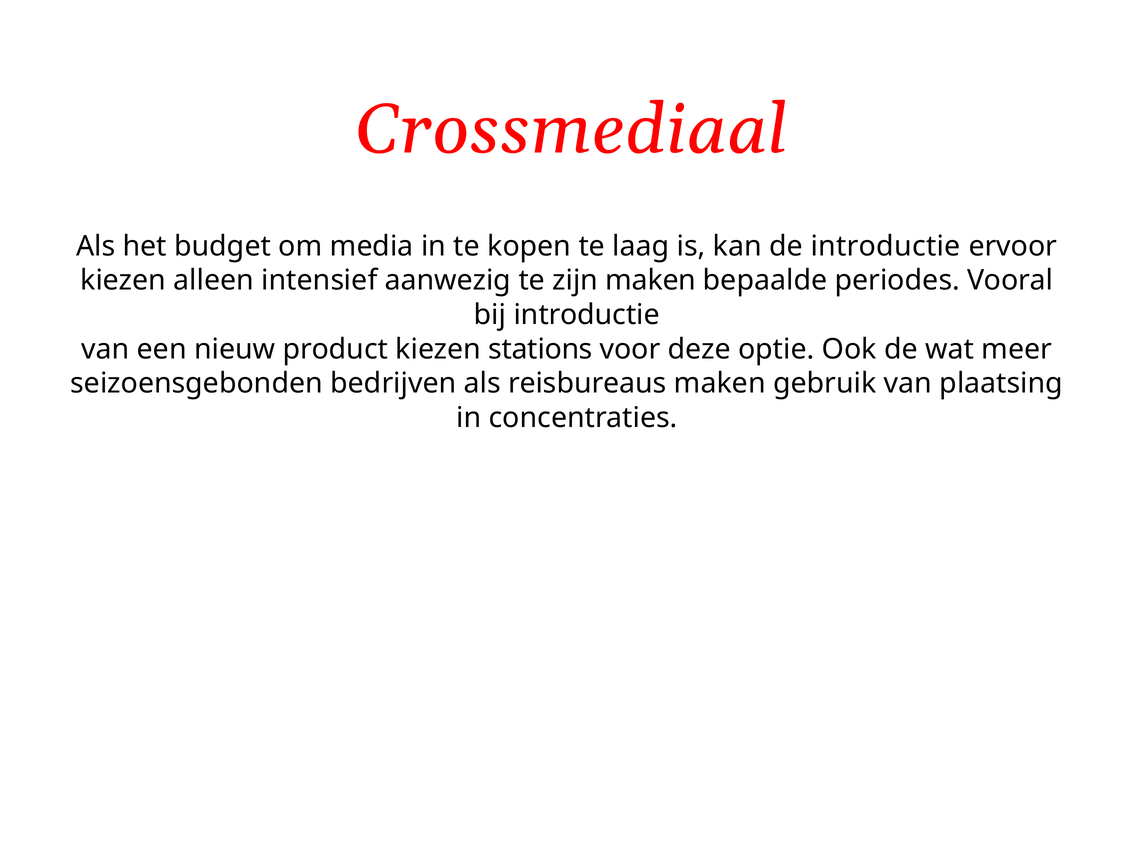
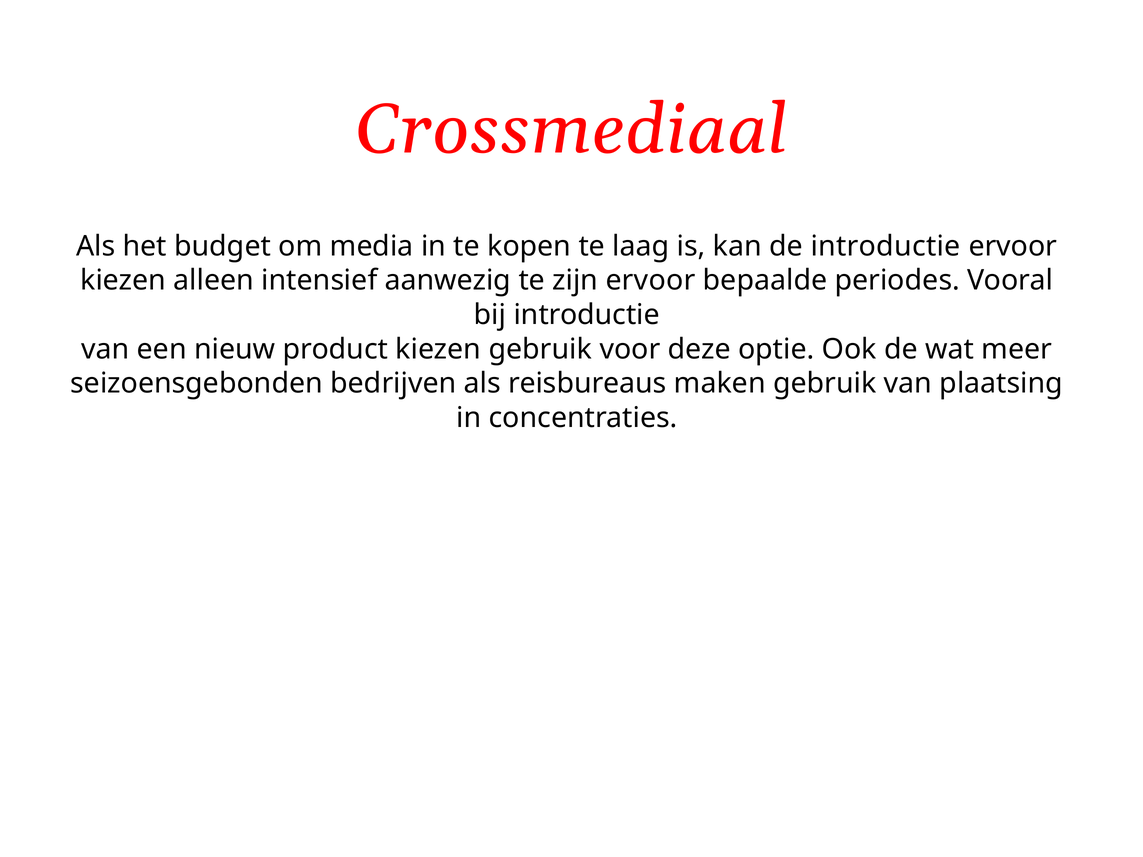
zijn maken: maken -> ervoor
kiezen stations: stations -> gebruik
